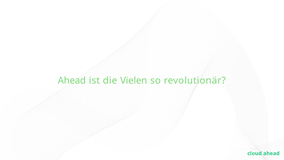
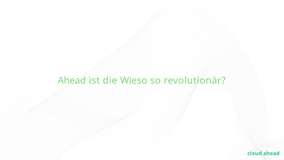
Vielen: Vielen -> Wieso
